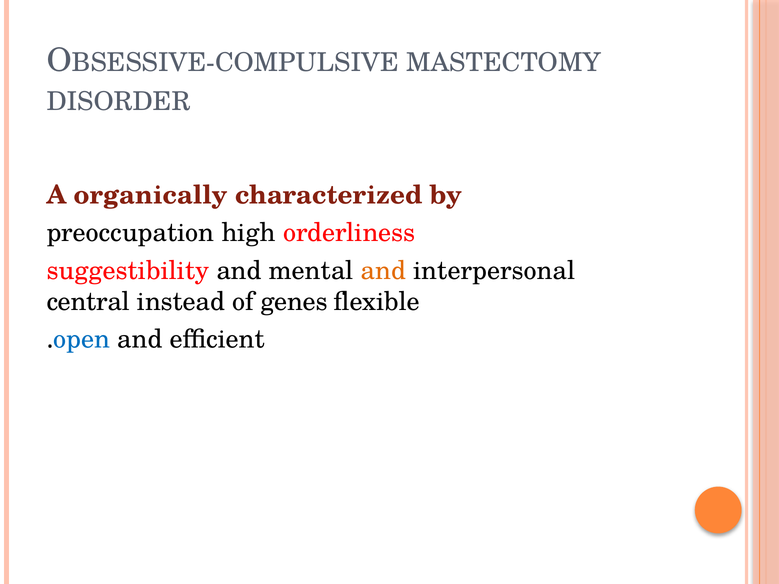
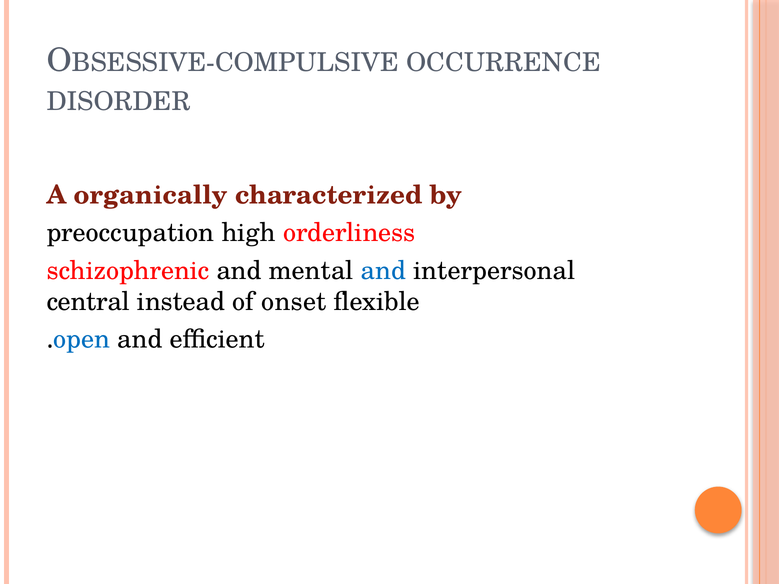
MASTECTOMY: MASTECTOMY -> OCCURRENCE
suggestibility: suggestibility -> schizophrenic
and at (383, 271) colour: orange -> blue
genes: genes -> onset
